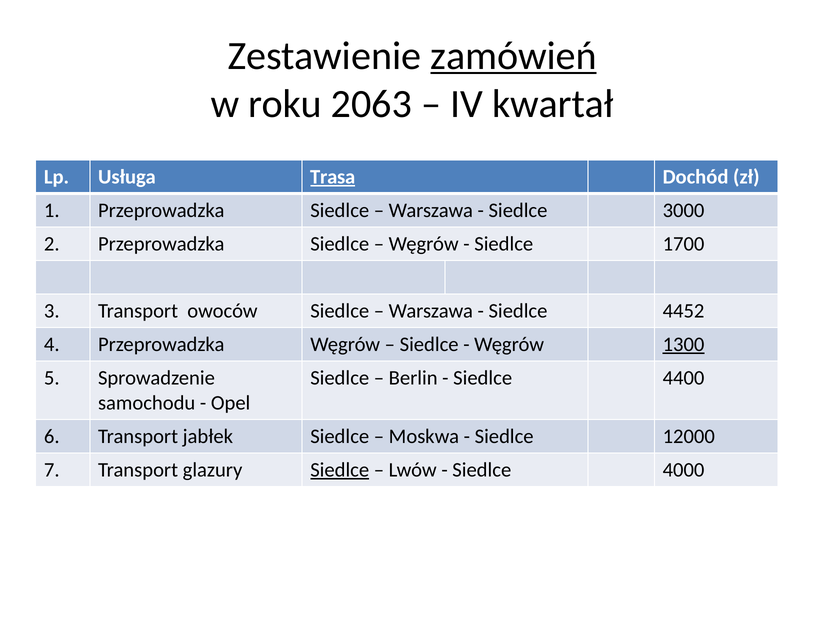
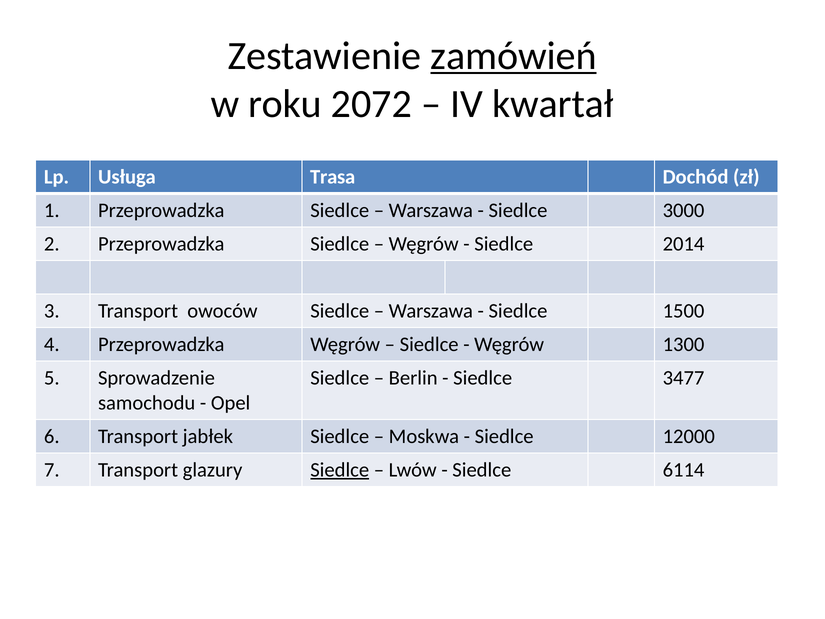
2063: 2063 -> 2072
Trasa underline: present -> none
1700: 1700 -> 2014
4452: 4452 -> 1500
1300 underline: present -> none
4400: 4400 -> 3477
4000: 4000 -> 6114
